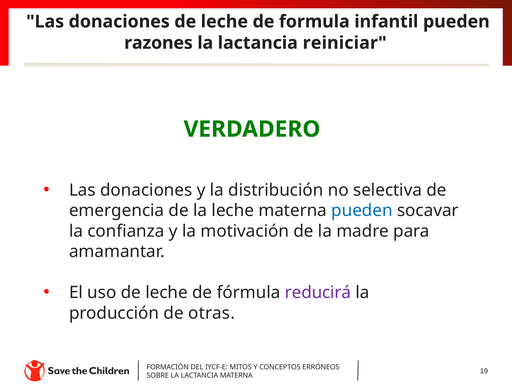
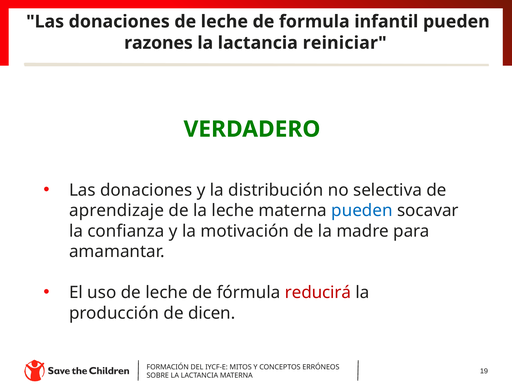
emergencia: emergencia -> aprendizaje
reducirá colour: purple -> red
otras: otras -> dicen
